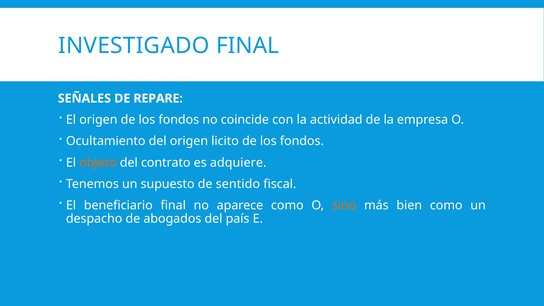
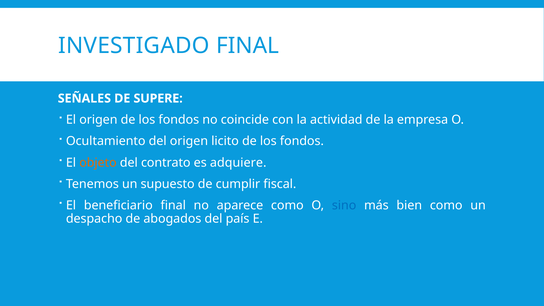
REPARE: REPARE -> SUPERE
sentido: sentido -> cumplir
sino colour: orange -> blue
